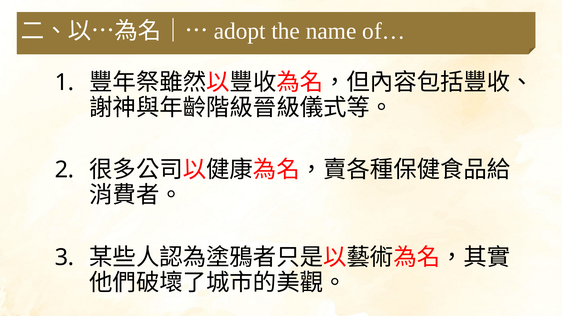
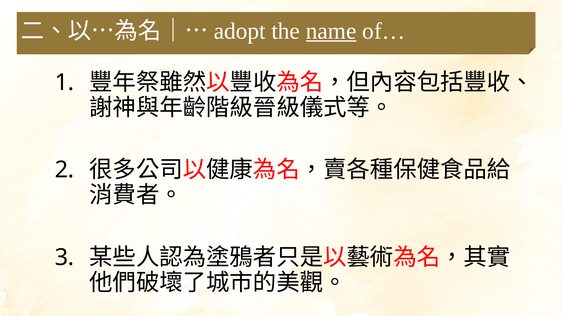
name underline: none -> present
